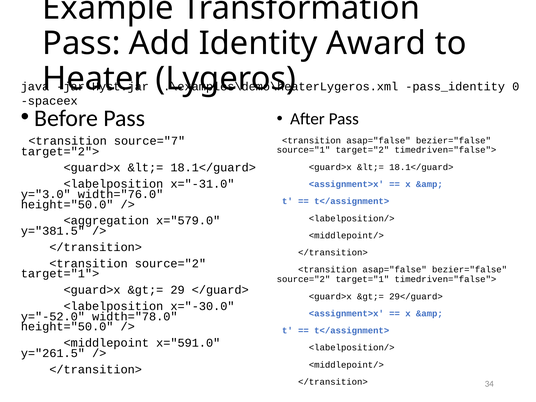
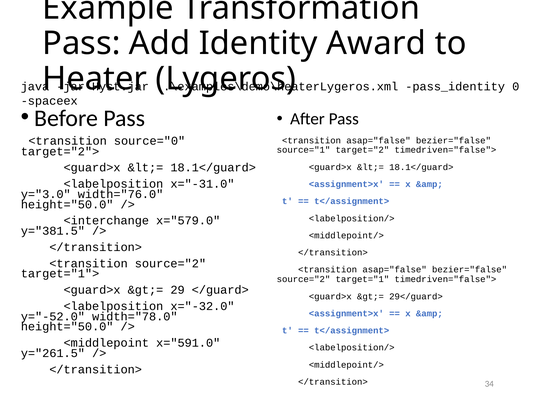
source="7: source="7 -> source="0
<aggregation: <aggregation -> <interchange
x="-30.0: x="-30.0 -> x="-32.0
